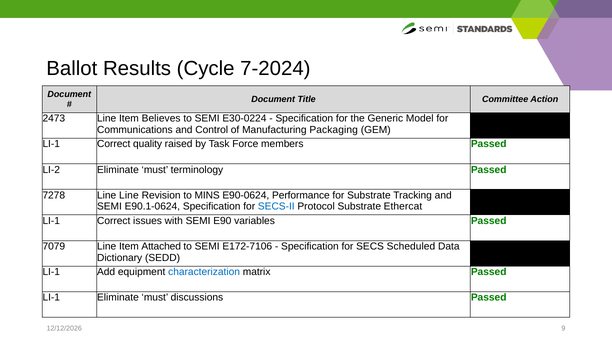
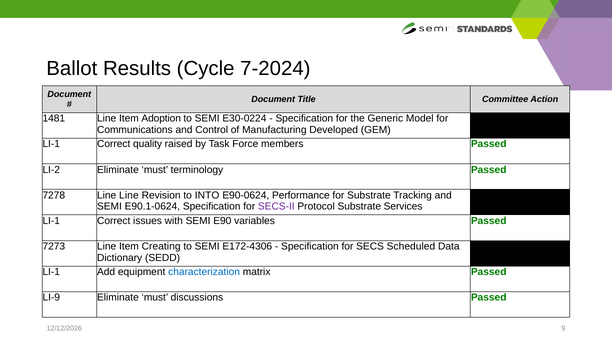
2473: 2473 -> 1481
Believes: Believes -> Adoption
Packaging: Packaging -> Developed
MINS: MINS -> INTO
SECS-II colour: blue -> purple
Ethercat: Ethercat -> Services
7079: 7079 -> 7273
Attached: Attached -> Creating
E172-7106: E172-7106 -> E172-4306
LI-1 at (51, 298): LI-1 -> LI-9
